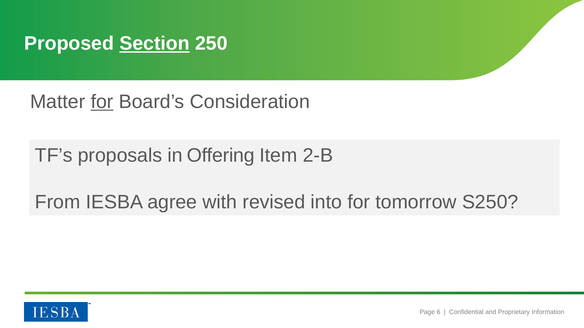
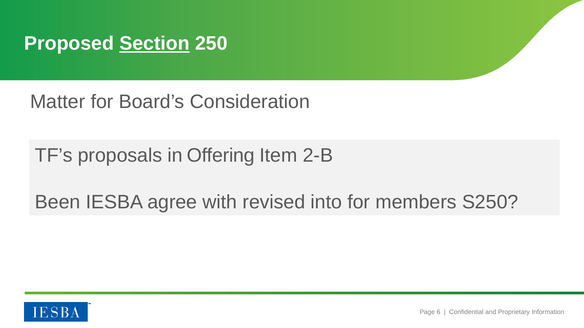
for at (102, 102) underline: present -> none
From: From -> Been
tomorrow: tomorrow -> members
